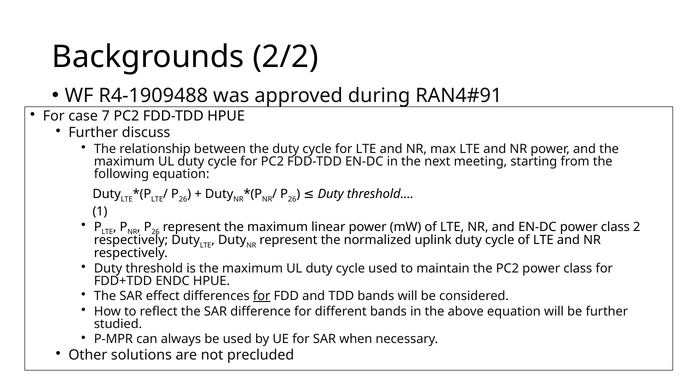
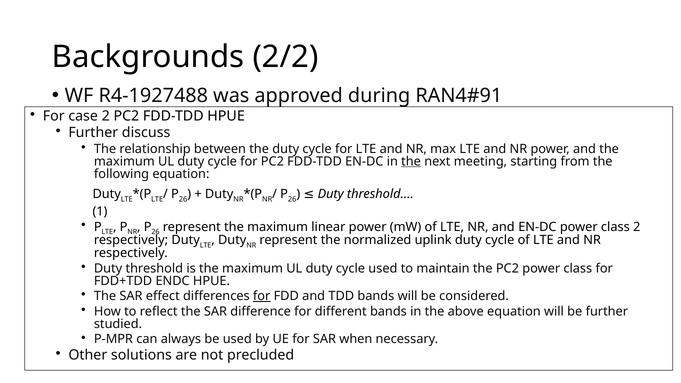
R4-1909488: R4-1909488 -> R4-1927488
case 7: 7 -> 2
the at (411, 161) underline: none -> present
